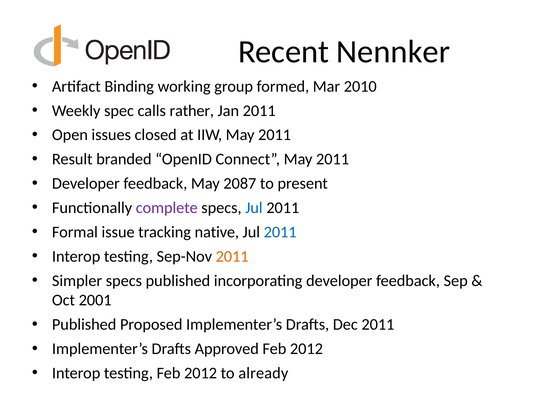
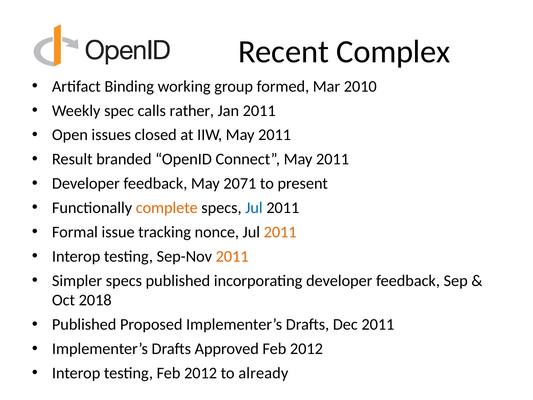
Nennker: Nennker -> Complex
2087: 2087 -> 2071
complete colour: purple -> orange
native: native -> nonce
2011 at (280, 232) colour: blue -> orange
2001: 2001 -> 2018
